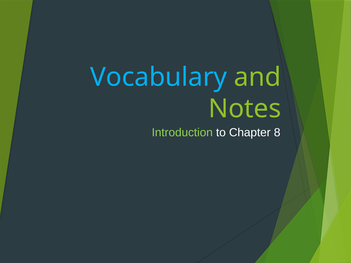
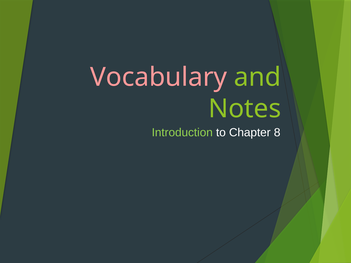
Vocabulary colour: light blue -> pink
